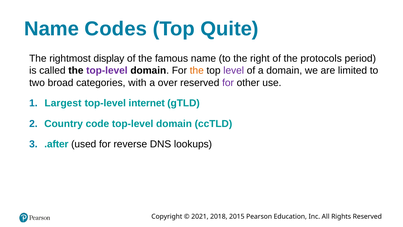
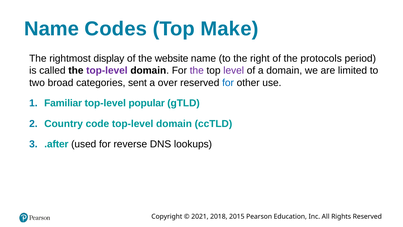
Quite: Quite -> Make
famous: famous -> website
the at (197, 71) colour: orange -> purple
with: with -> sent
for at (228, 83) colour: purple -> blue
Largest: Largest -> Familiar
internet: internet -> popular
